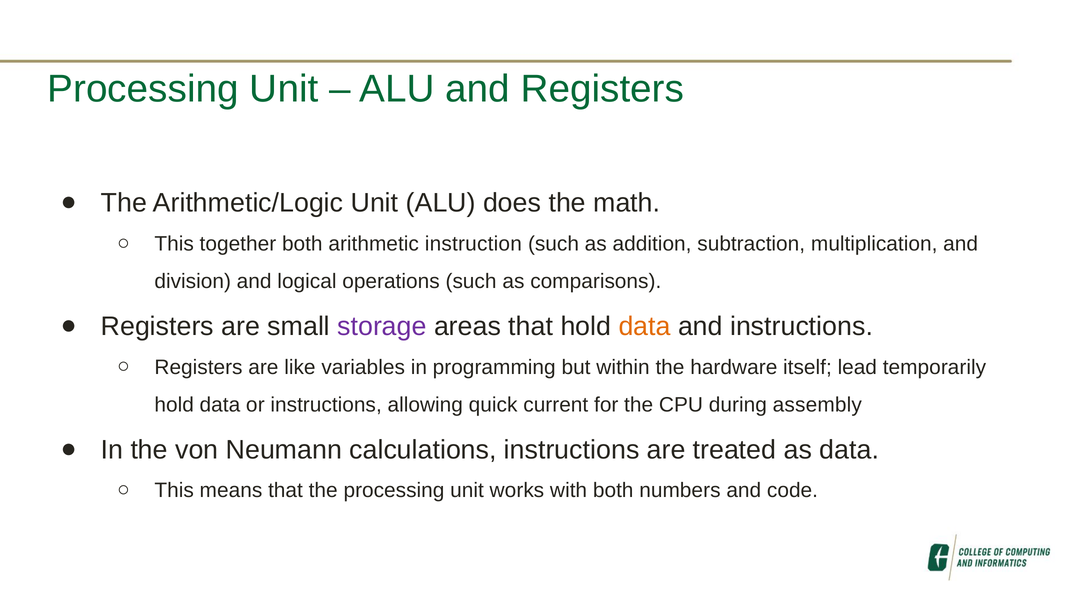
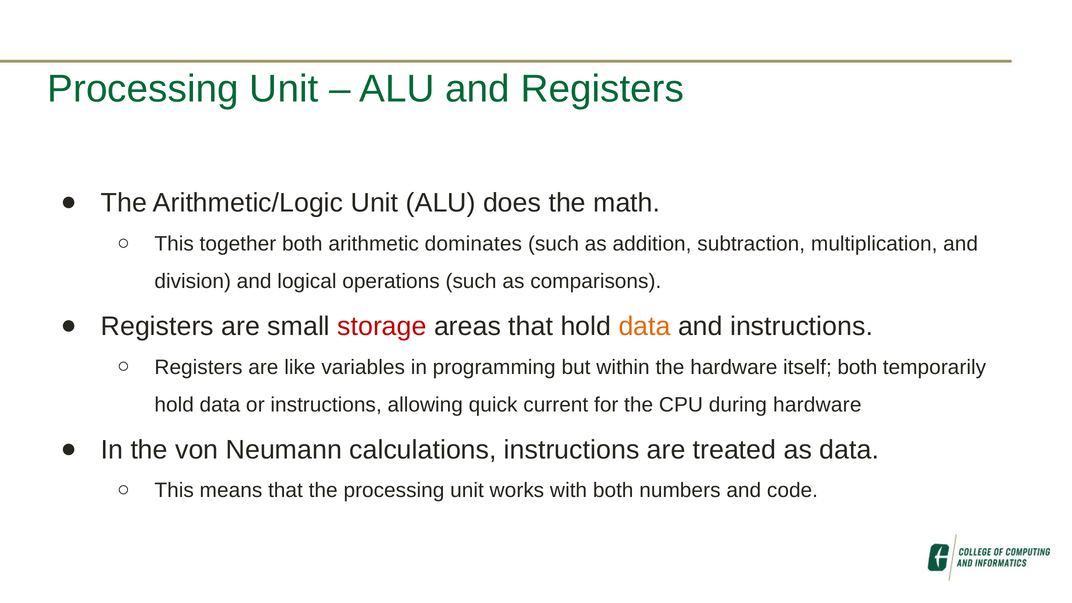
instruction: instruction -> dominates
storage colour: purple -> red
itself lead: lead -> both
during assembly: assembly -> hardware
